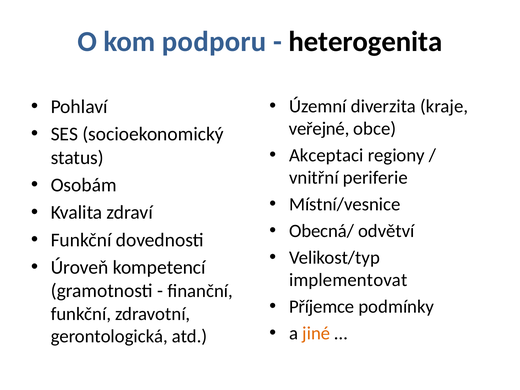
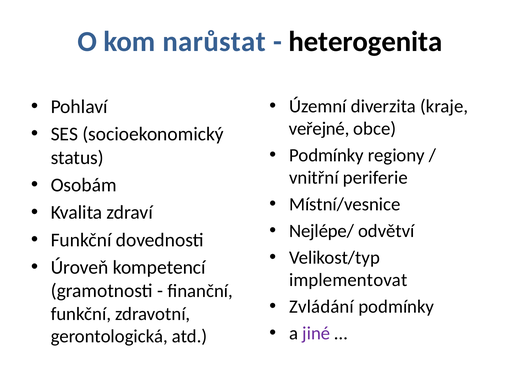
podporu: podporu -> narůstat
Akceptaci at (326, 155): Akceptaci -> Podmínky
Obecná/: Obecná/ -> Nejlépe/
Příjemce: Příjemce -> Zvládání
jiné colour: orange -> purple
